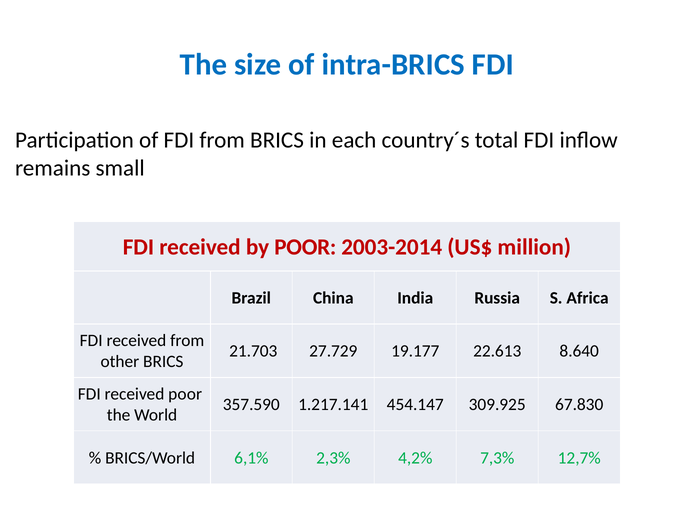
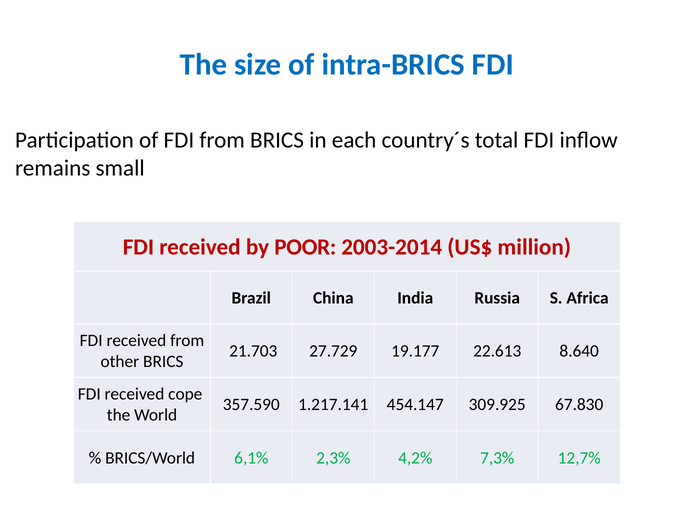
received poor: poor -> cope
